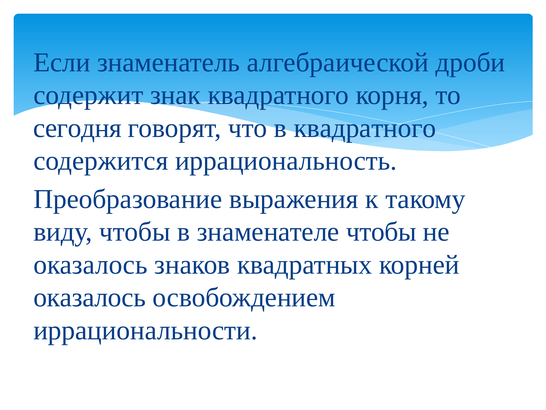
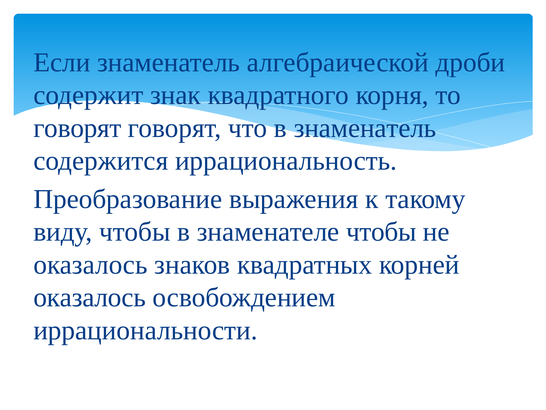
сегодня at (77, 128): сегодня -> говорят
в квадратного: квадратного -> знаменатель
